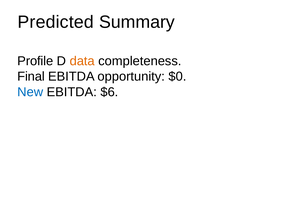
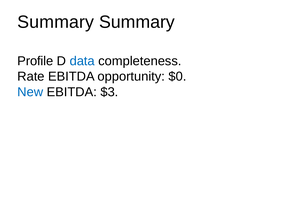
Predicted at (56, 22): Predicted -> Summary
data colour: orange -> blue
Final: Final -> Rate
$6: $6 -> $3
